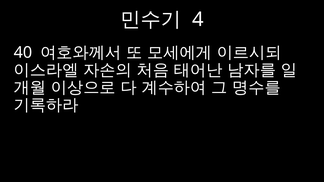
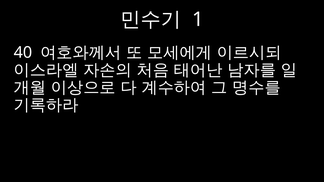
4: 4 -> 1
